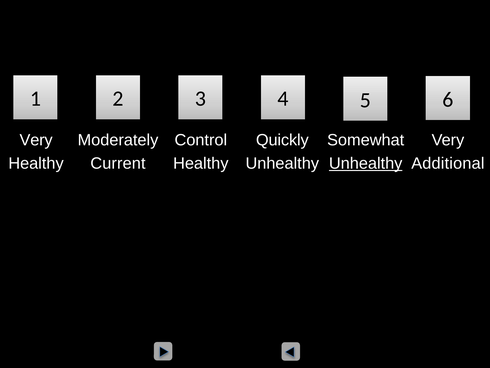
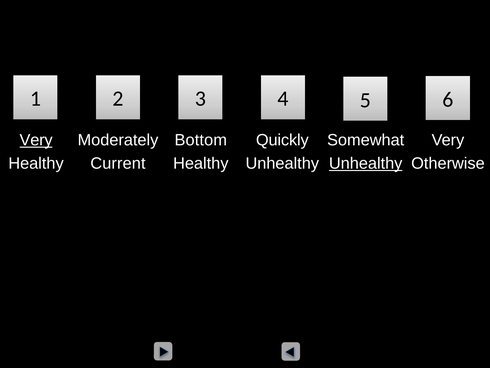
Very at (36, 140) underline: none -> present
Control: Control -> Bottom
Additional: Additional -> Otherwise
